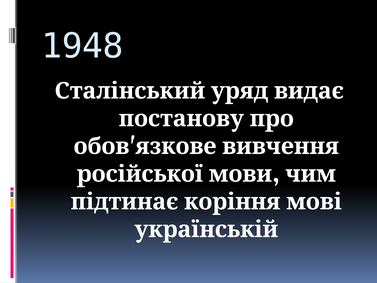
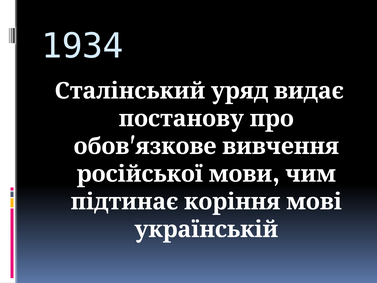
1948: 1948 -> 1934
